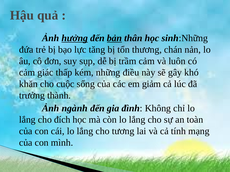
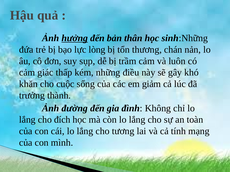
bản underline: present -> none
tăng: tăng -> lòng
ngành: ngành -> đường
